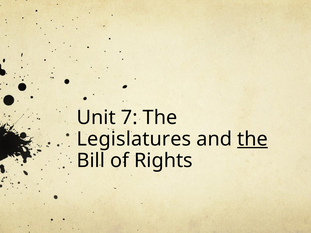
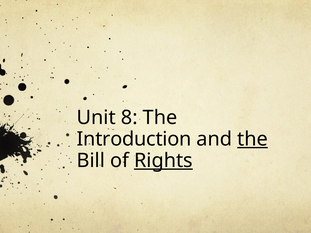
7: 7 -> 8
Legislatures: Legislatures -> Introduction
Rights underline: none -> present
